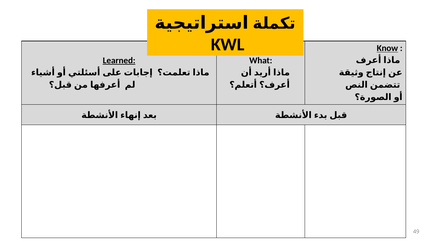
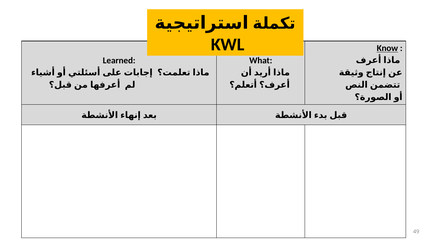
Learned underline: present -> none
